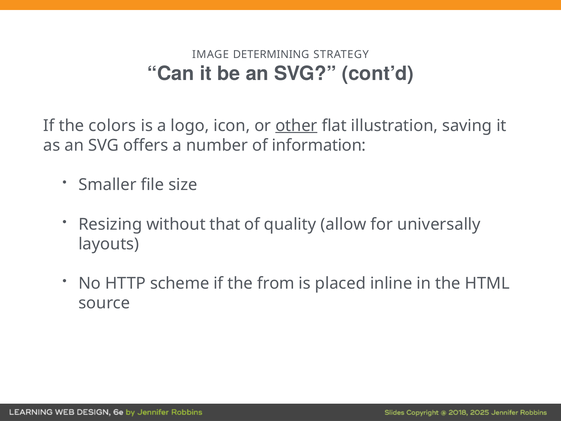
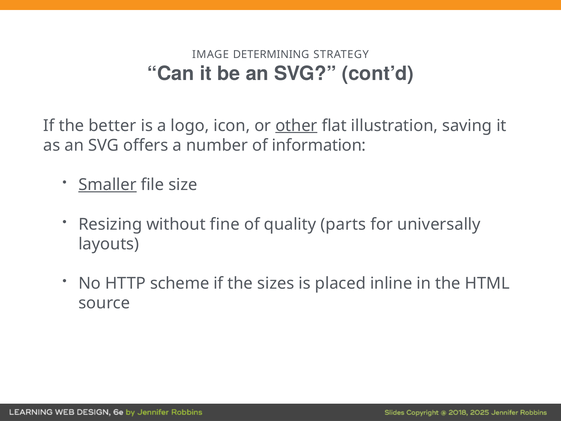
colors: colors -> better
Smaller underline: none -> present
that: that -> fine
allow: allow -> parts
from: from -> sizes
